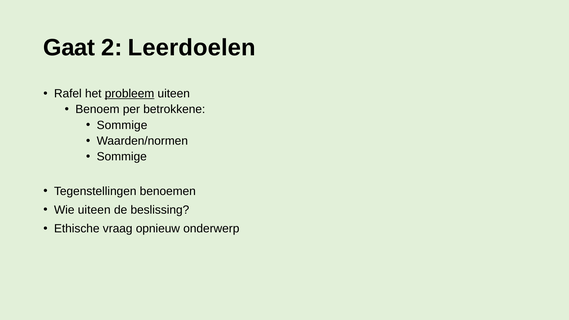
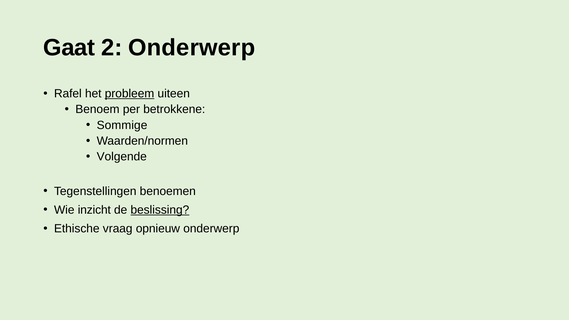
2 Leerdoelen: Leerdoelen -> Onderwerp
Sommige at (122, 157): Sommige -> Volgende
Wie uiteen: uiteen -> inzicht
beslissing underline: none -> present
